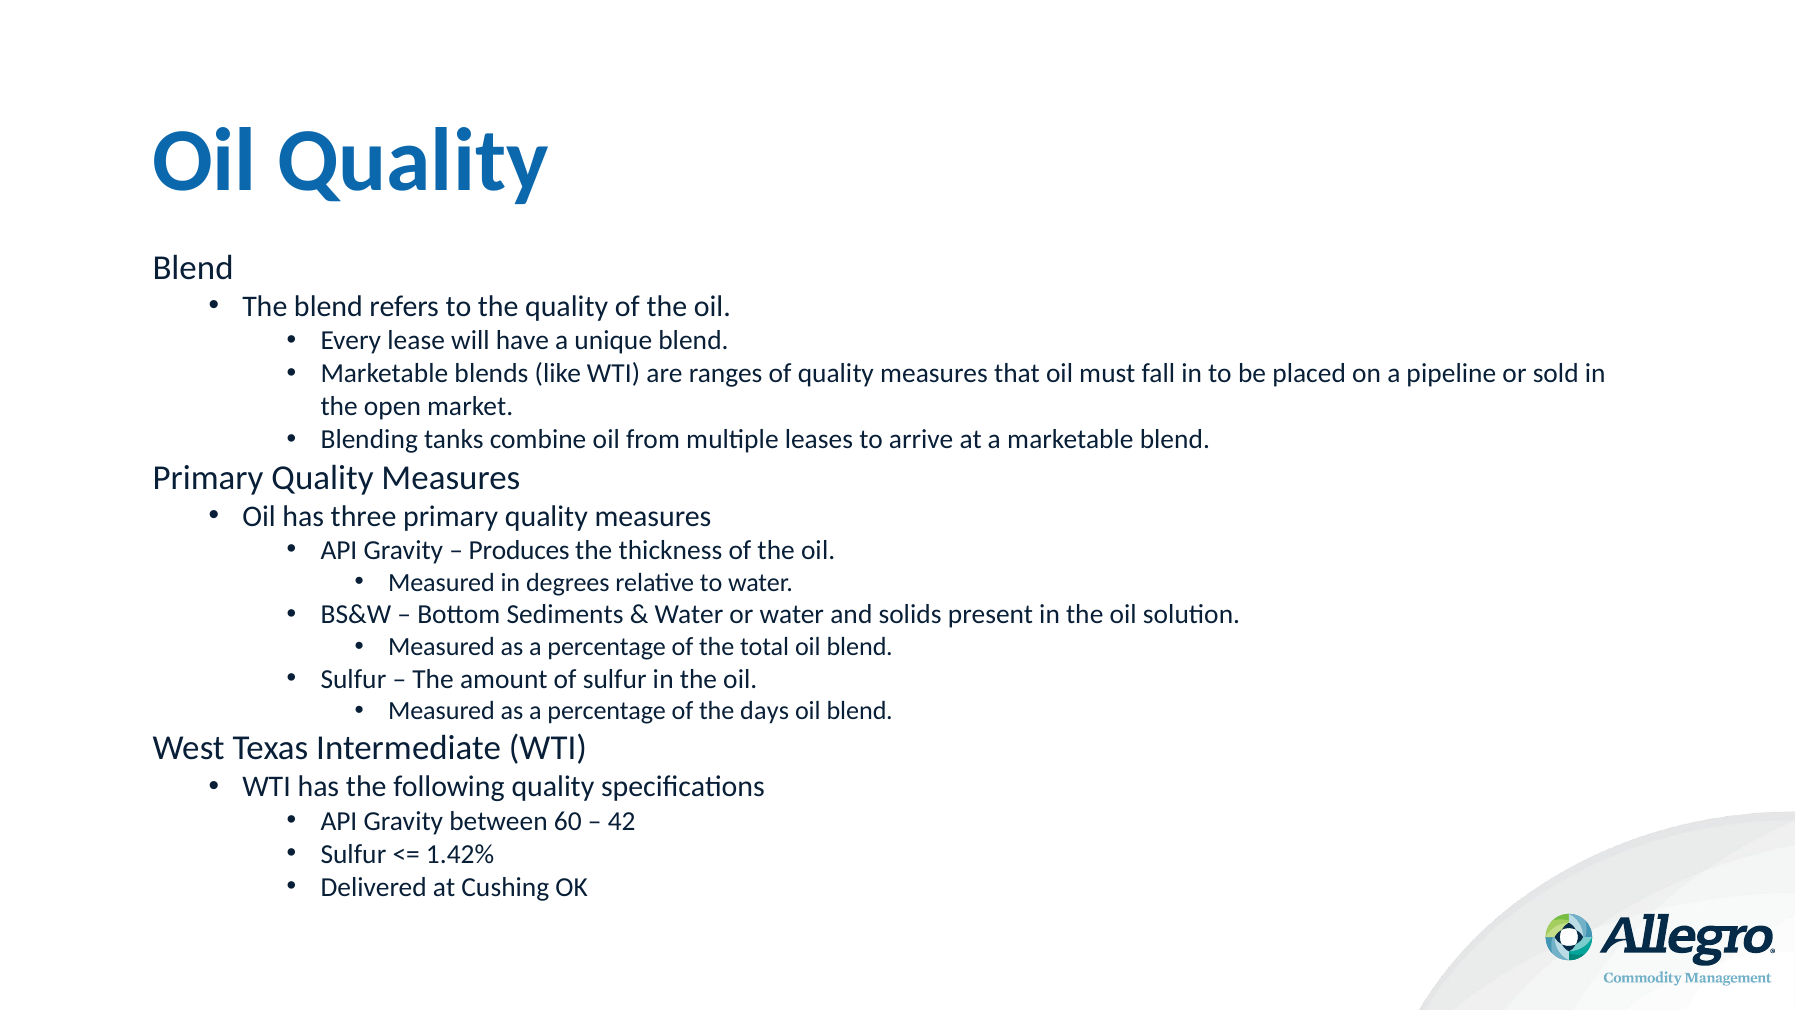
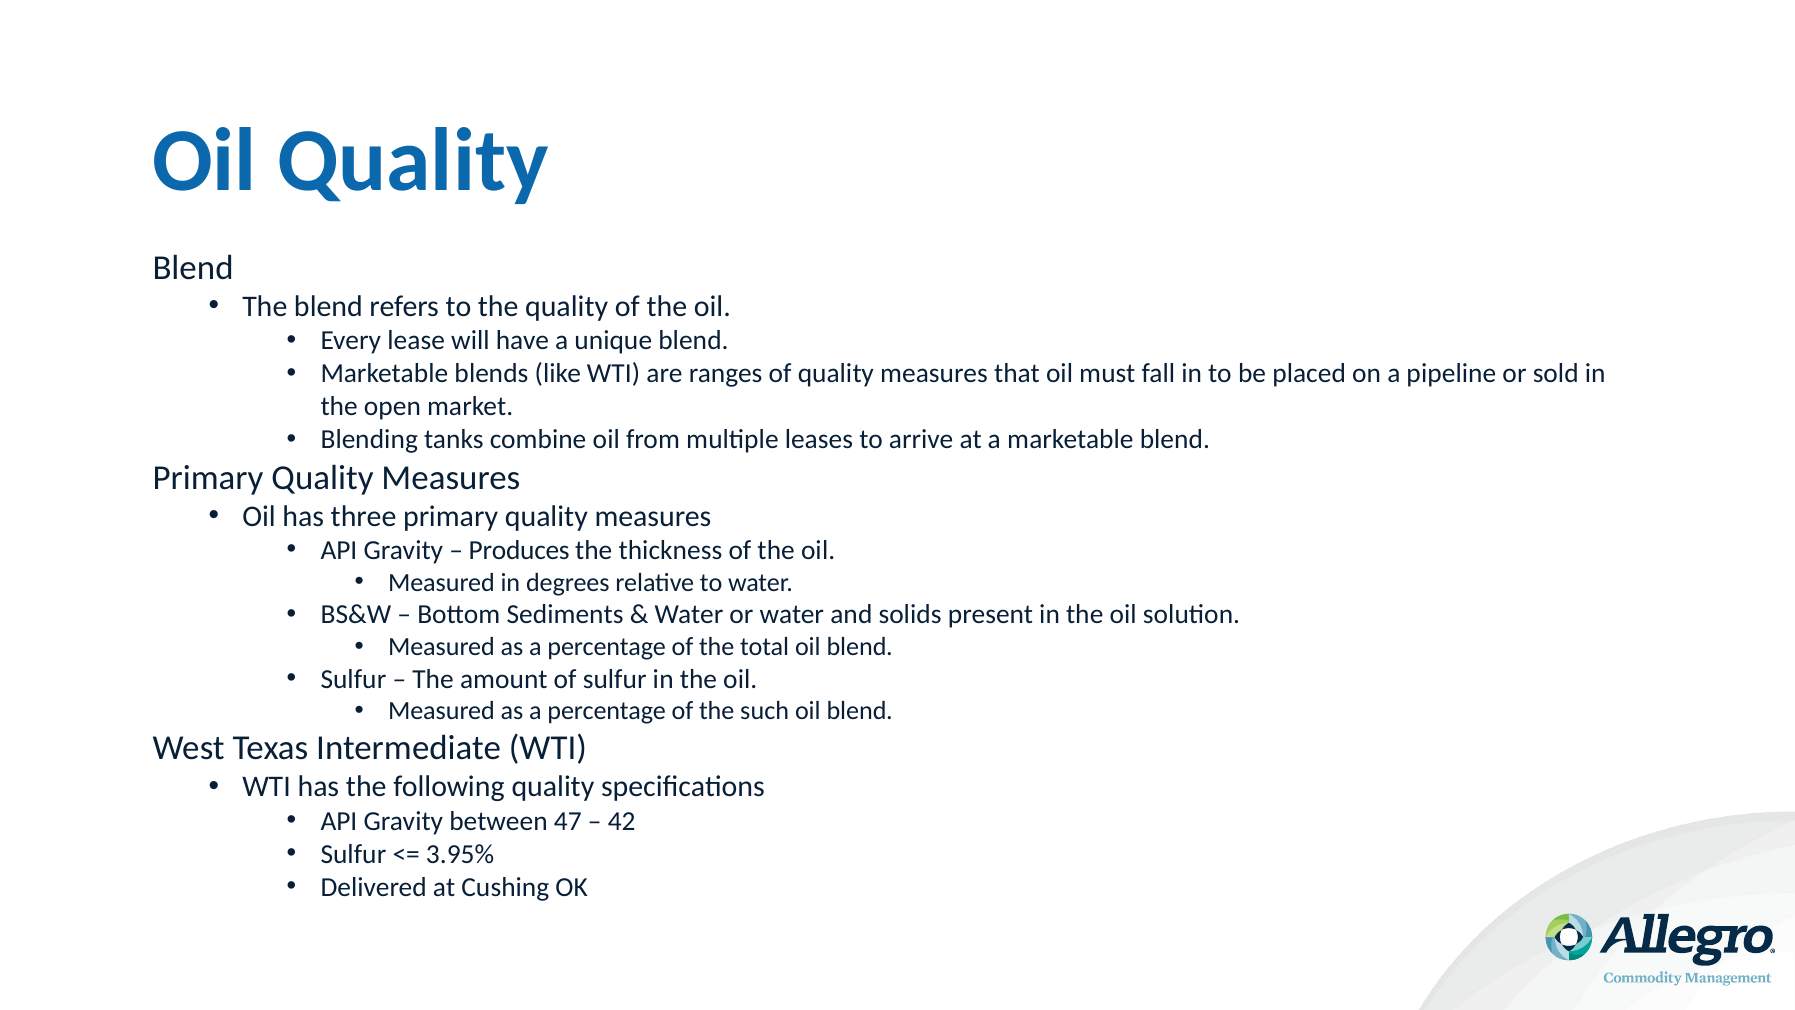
days: days -> such
60: 60 -> 47
1.42%: 1.42% -> 3.95%
